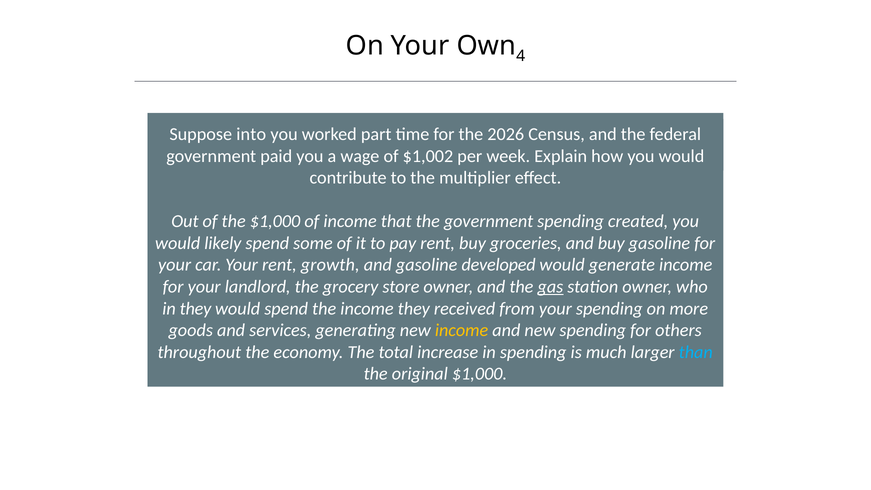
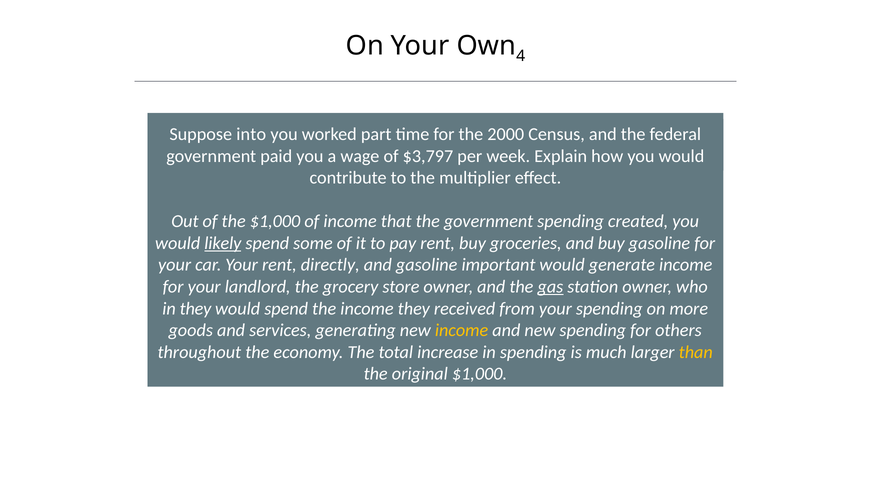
2026: 2026 -> 2000
$1,002: $1,002 -> $3,797
likely underline: none -> present
growth: growth -> directly
developed: developed -> important
than colour: light blue -> yellow
